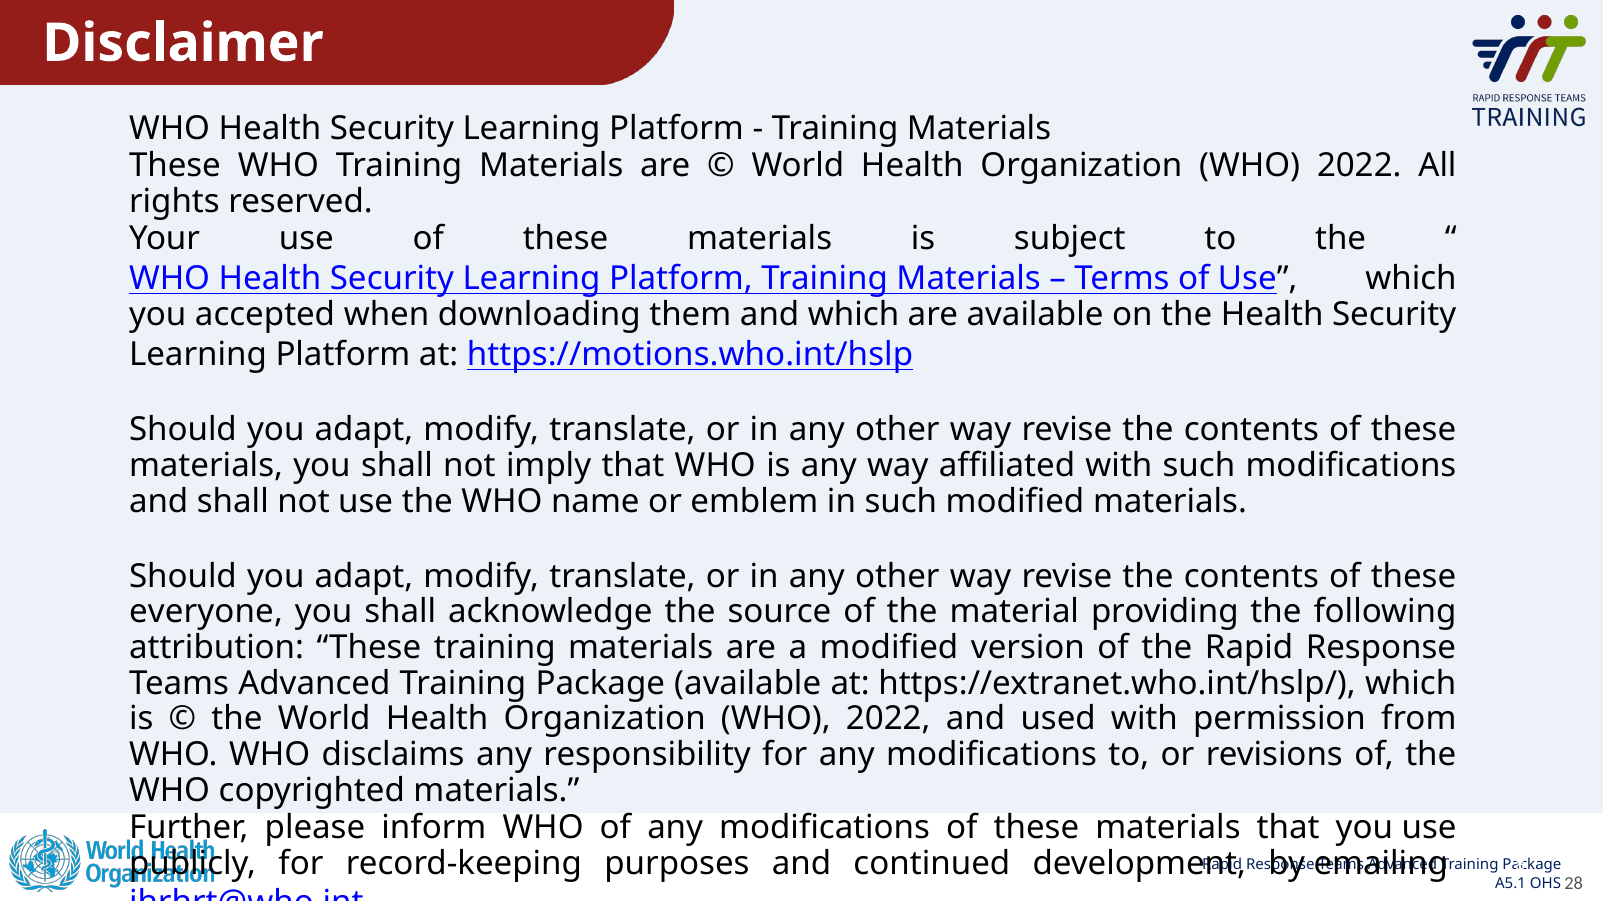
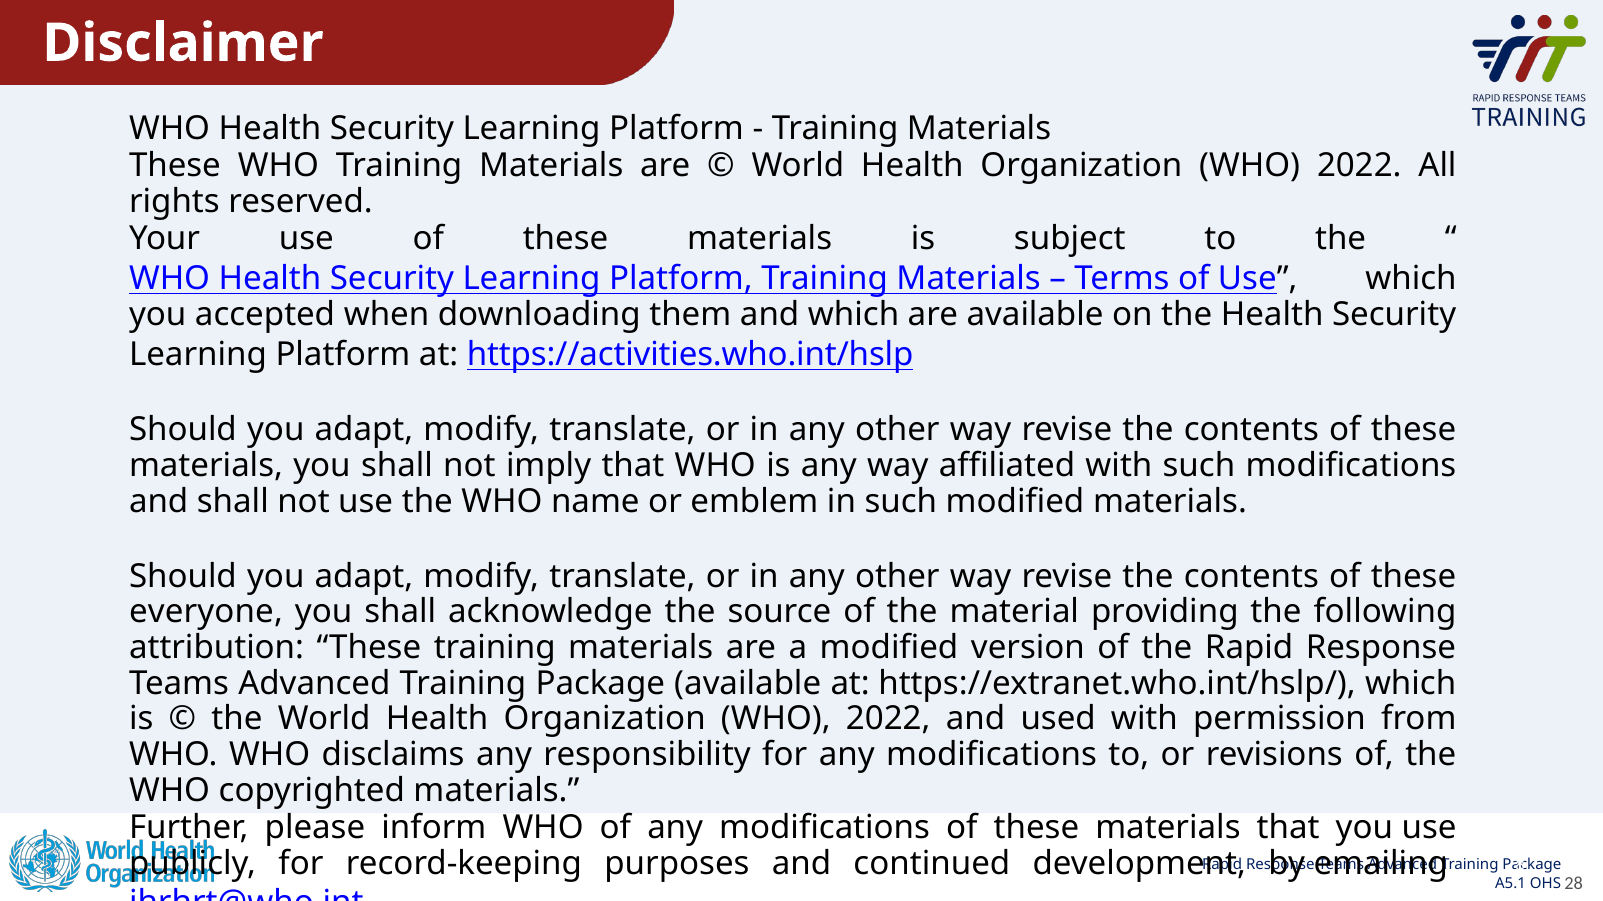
https://motions.who.int/hslp: https://motions.who.int/hslp -> https://activities.who.int/hslp
